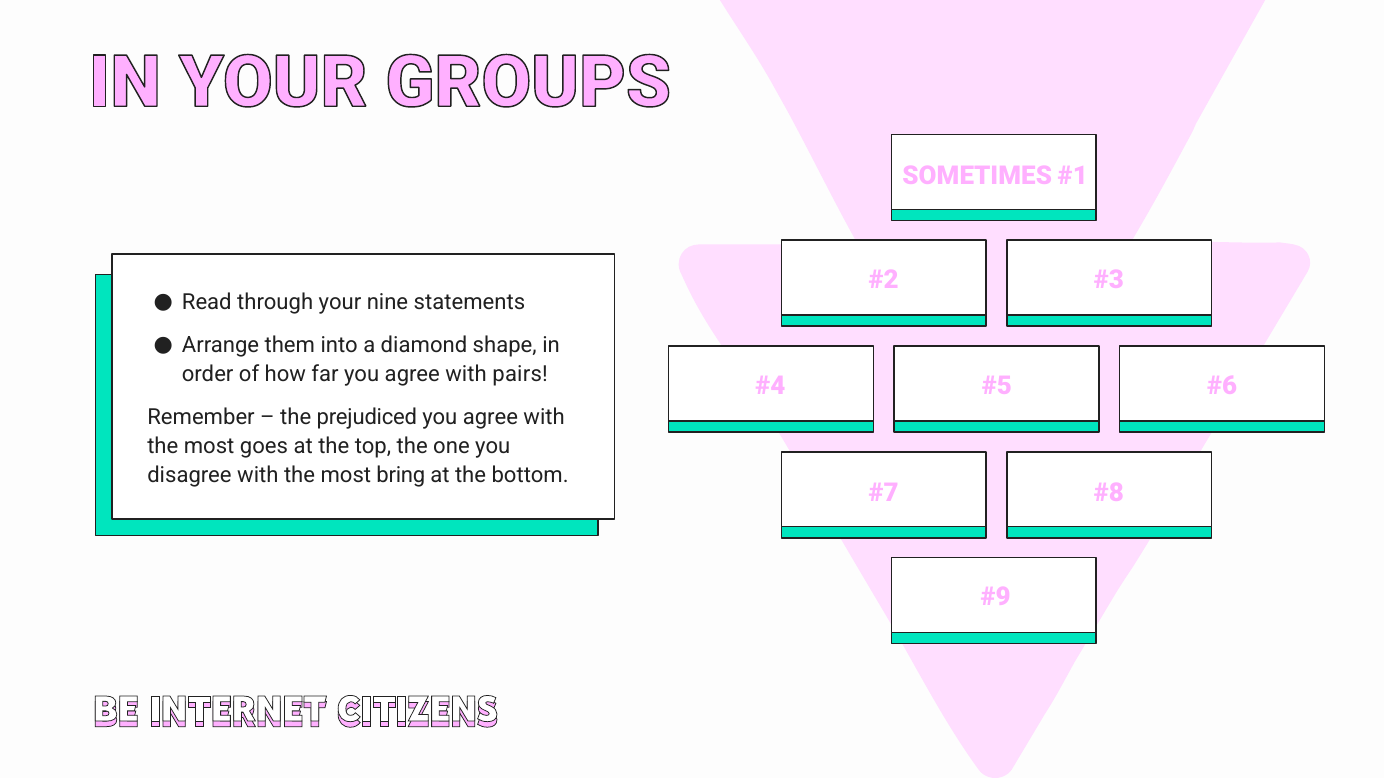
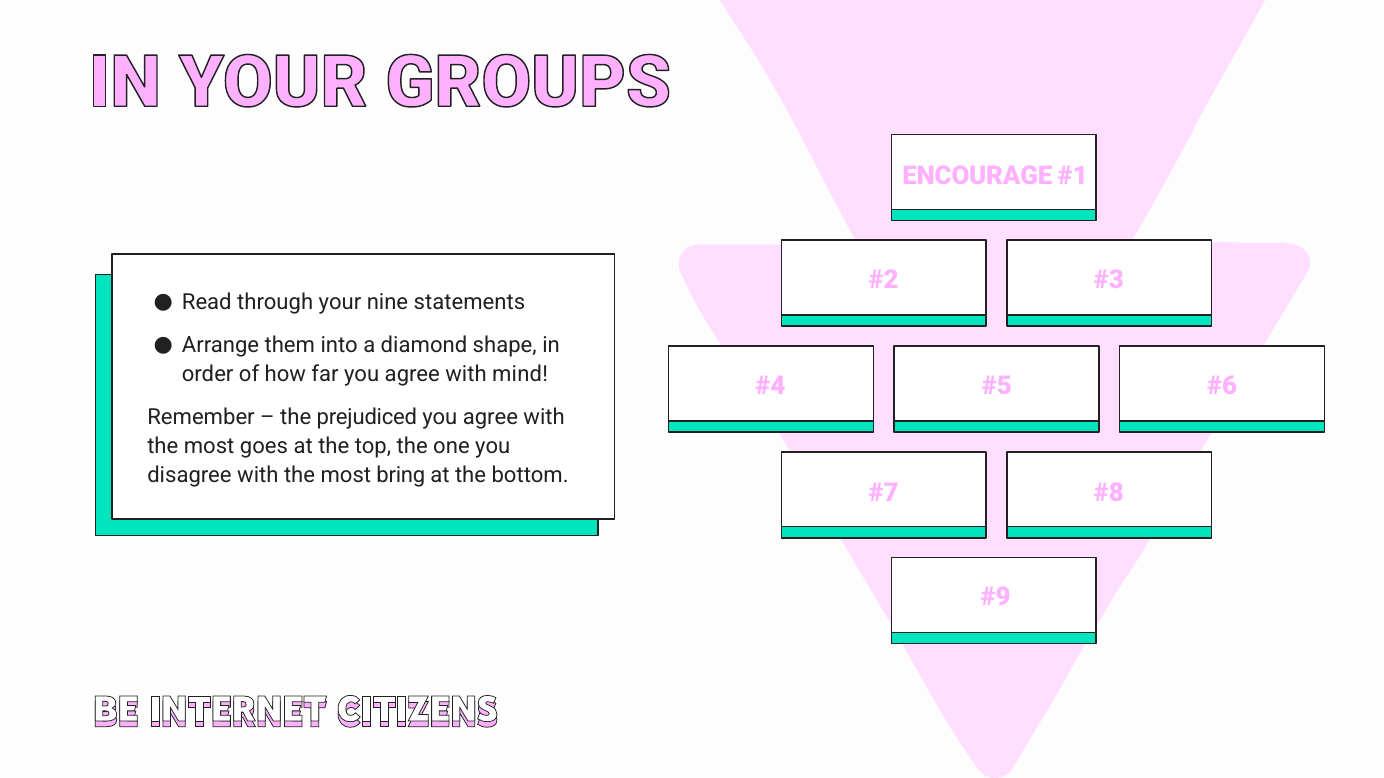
SOMETIMES: SOMETIMES -> ENCOURAGE
pairs: pairs -> mind
